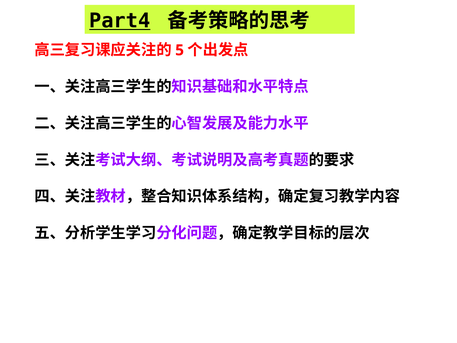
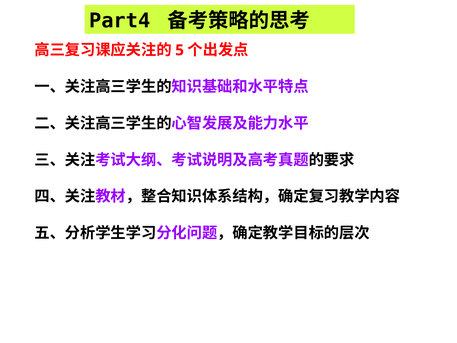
Part4 underline: present -> none
